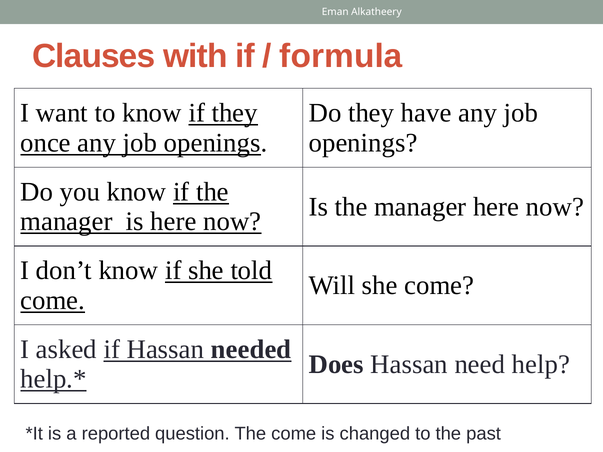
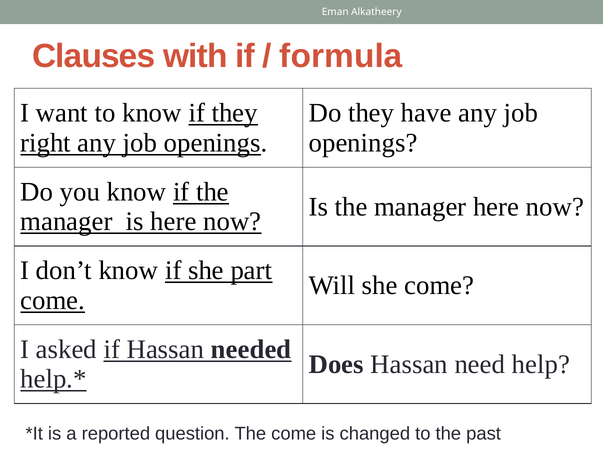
once: once -> right
told: told -> part
